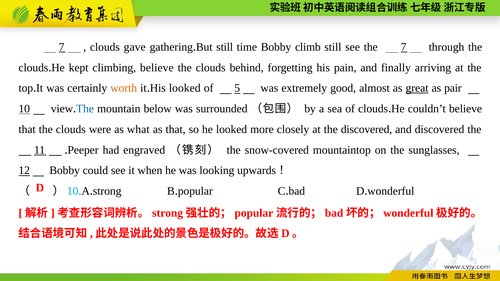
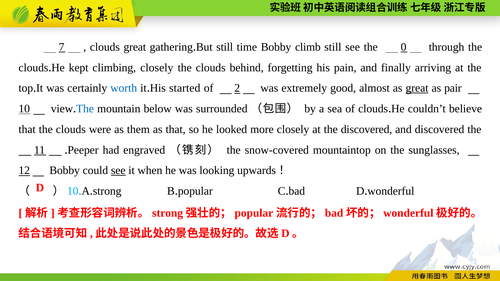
clouds gave: gave -> great
the 7: 7 -> 0
climbing believe: believe -> closely
worth colour: orange -> blue
His looked: looked -> started
5: 5 -> 2
what: what -> them
see at (118, 171) underline: none -> present
